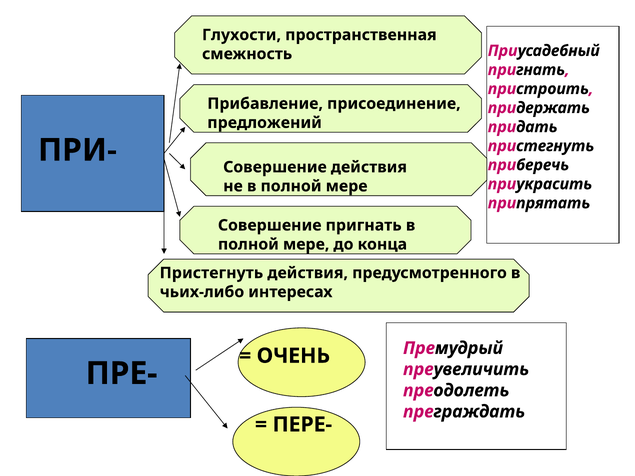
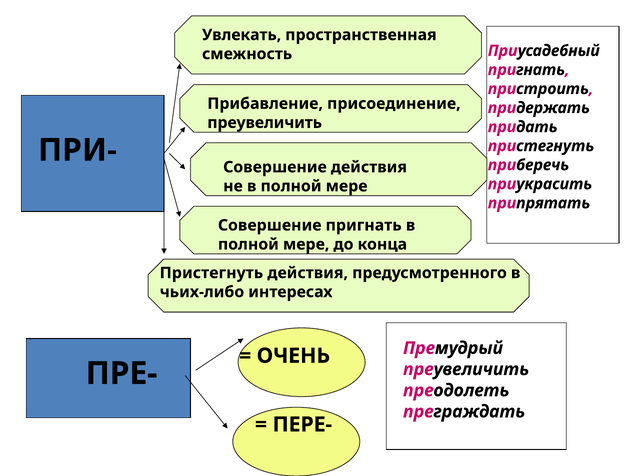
Глухости: Глухости -> Увлекать
предложений at (265, 123): предложений -> преувеличить
